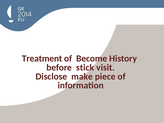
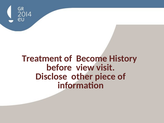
stick: stick -> view
make: make -> other
